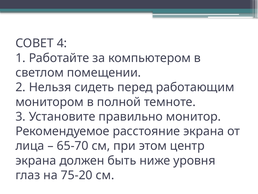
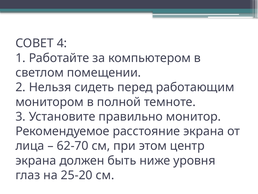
65-70: 65-70 -> 62-70
75-20: 75-20 -> 25-20
